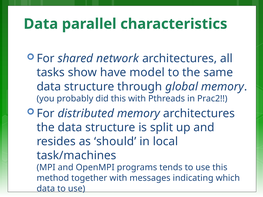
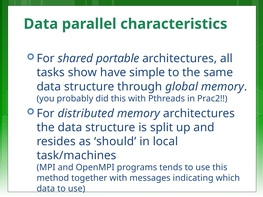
network: network -> portable
model: model -> simple
